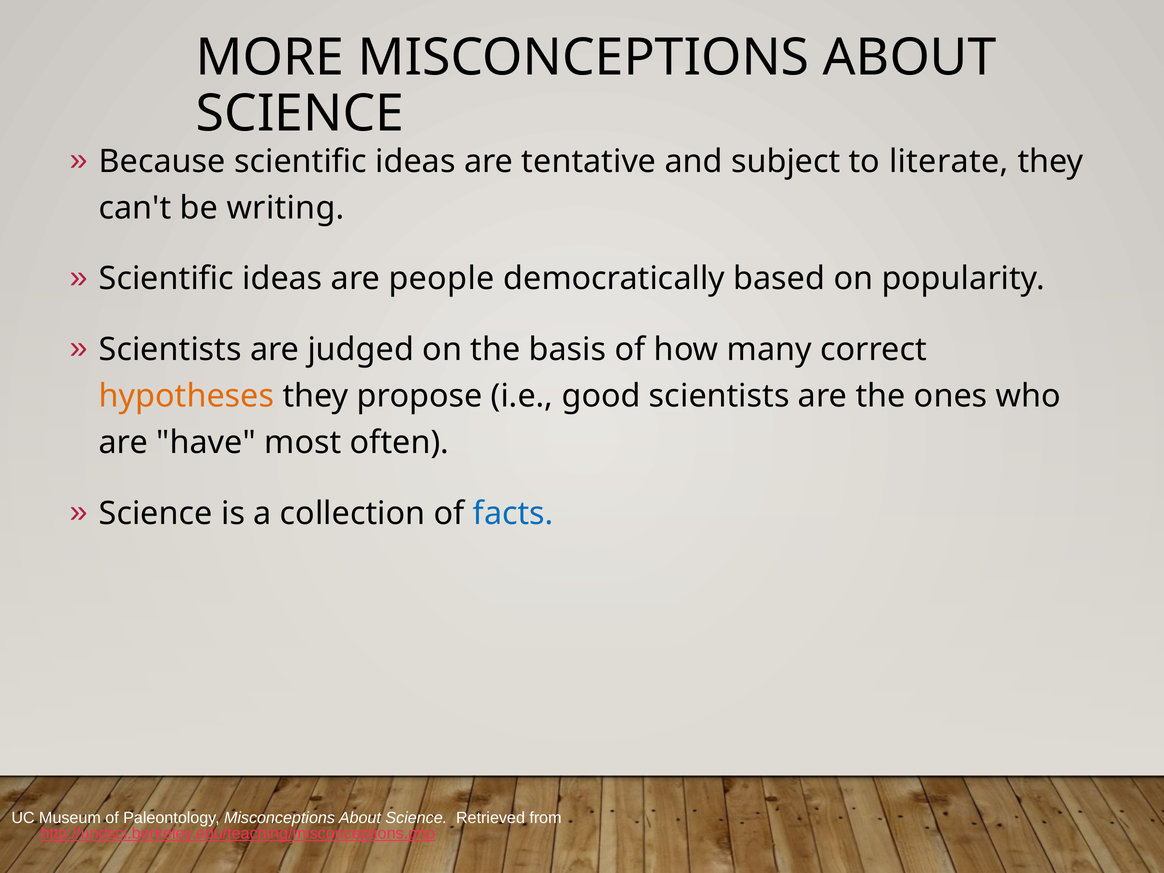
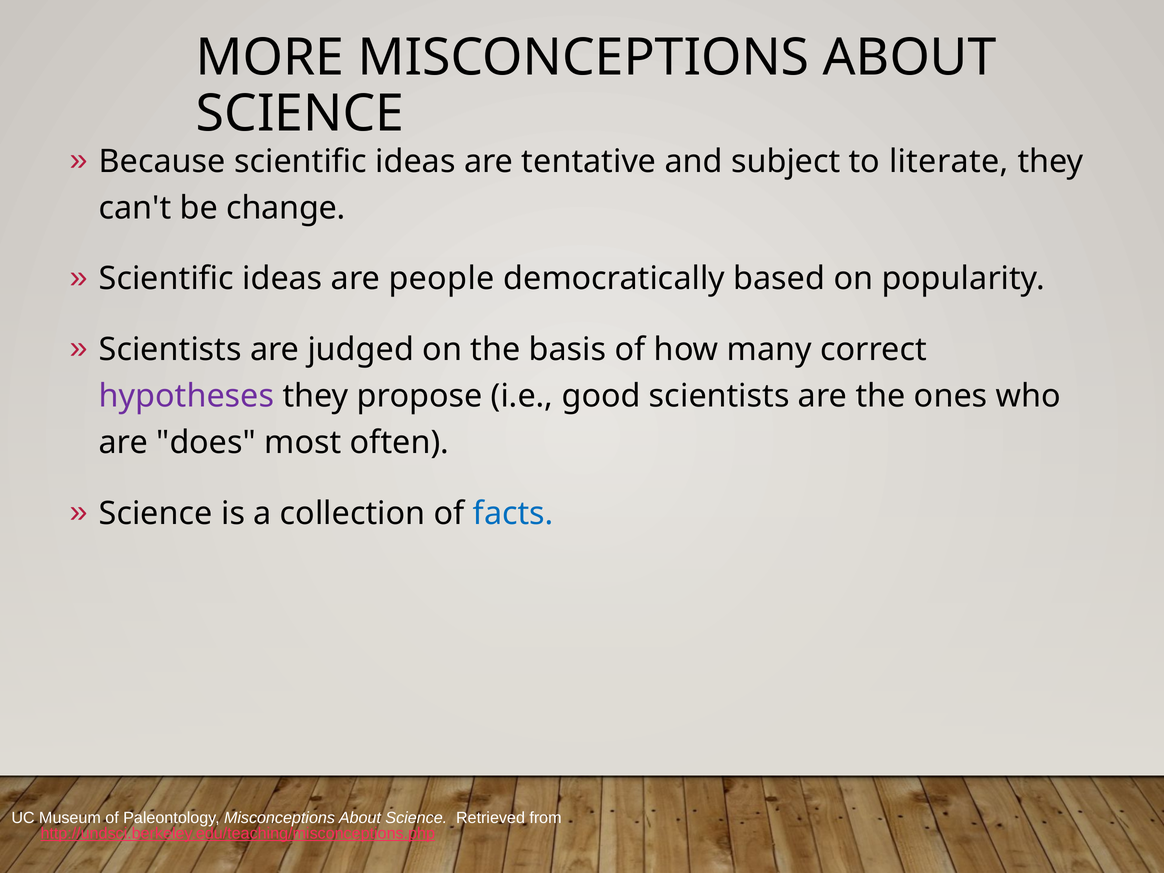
writing: writing -> change
hypotheses colour: orange -> purple
have: have -> does
